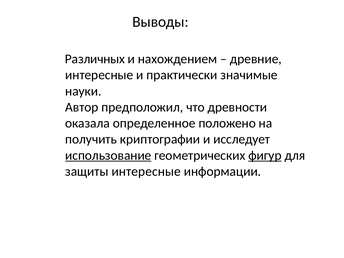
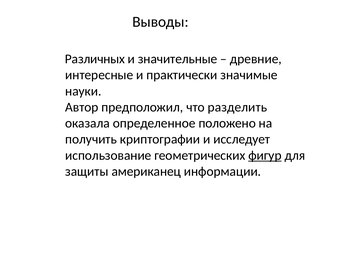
нахождением: нахождением -> значительные
древности: древности -> разделить
использование underline: present -> none
защиты интересные: интересные -> американец
